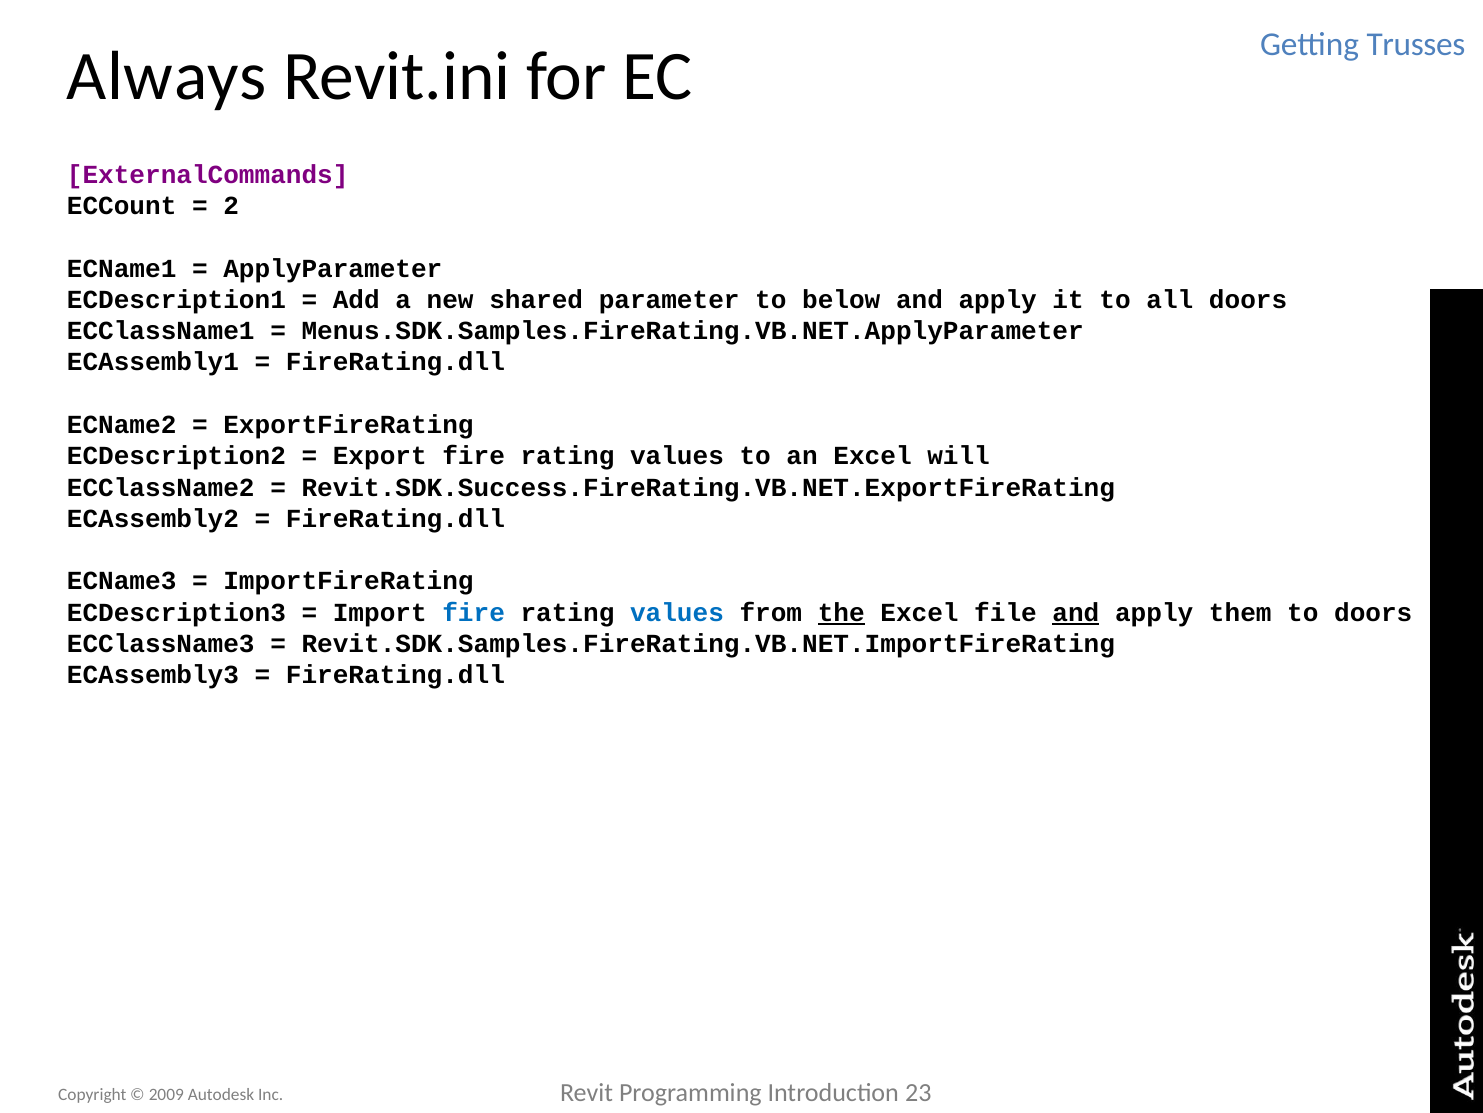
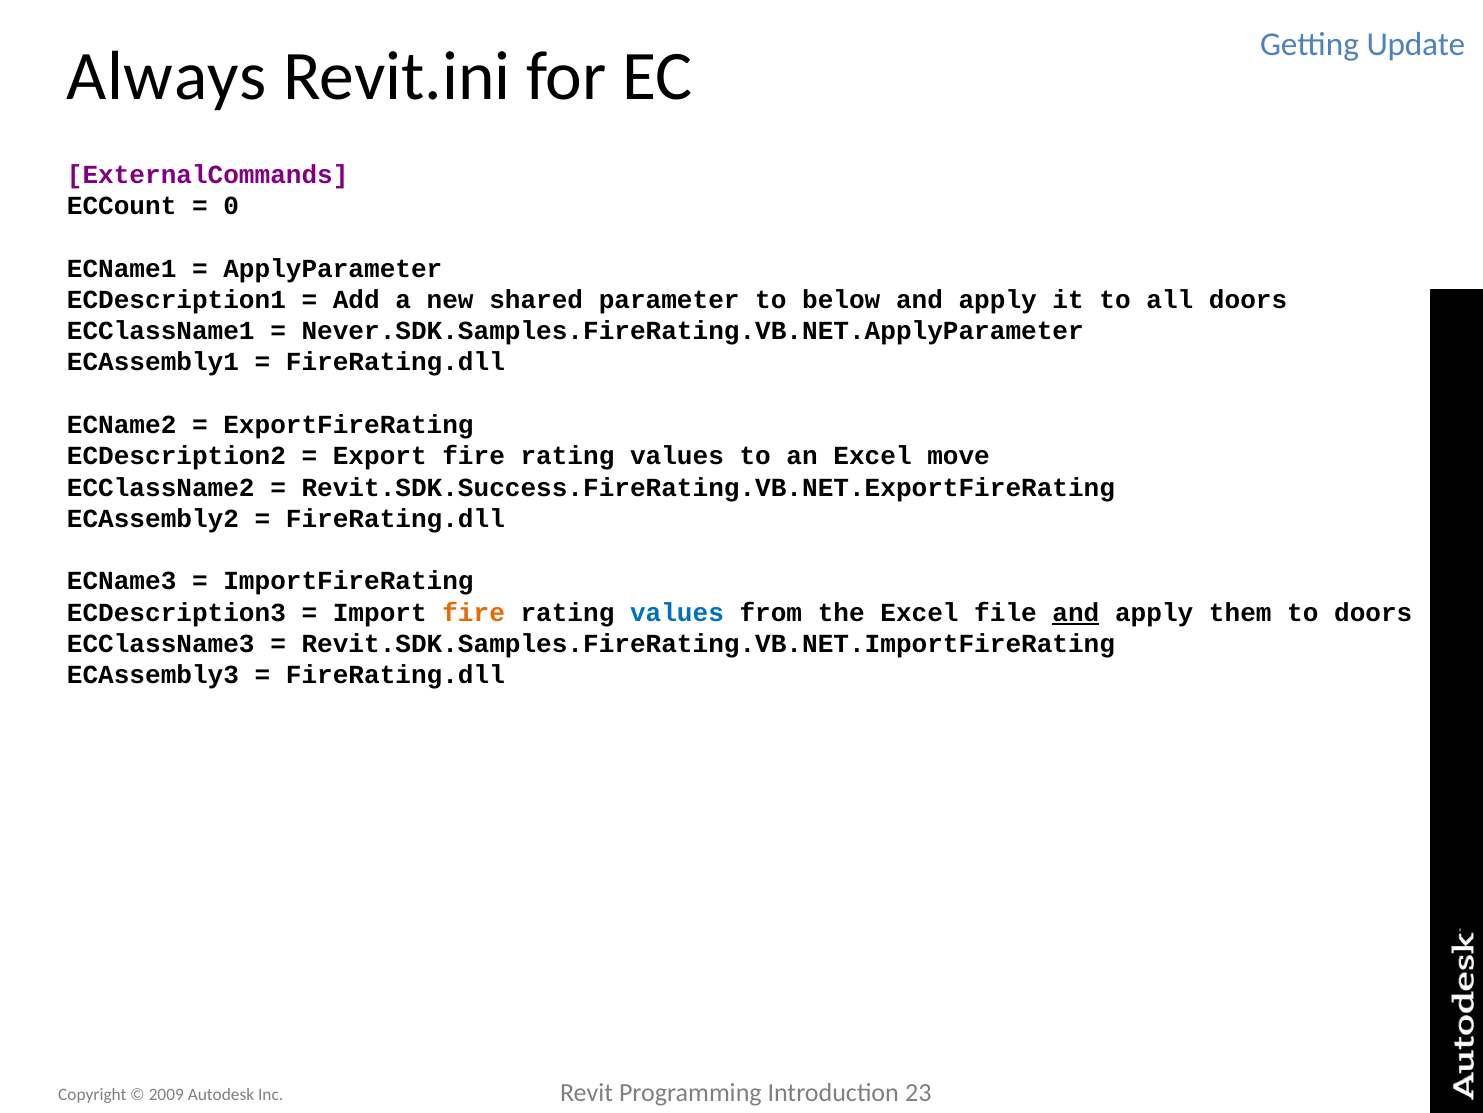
Trusses: Trusses -> Update
2: 2 -> 0
Menus.SDK.Samples.FireRating.VB.NET.ApplyParameter: Menus.SDK.Samples.FireRating.VB.NET.ApplyParameter -> Never.SDK.Samples.FireRating.VB.NET.ApplyParameter
will: will -> move
fire at (474, 613) colour: blue -> orange
the underline: present -> none
